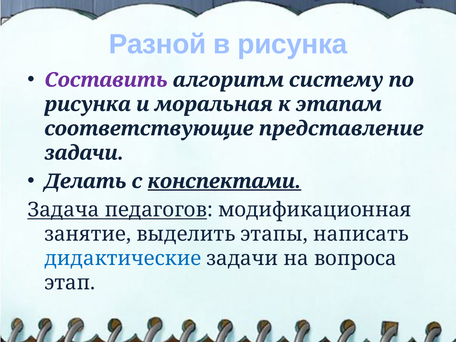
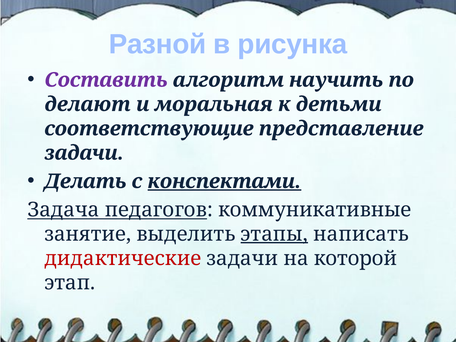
систему: систему -> научить
рисунка at (88, 104): рисунка -> делают
этапам: этапам -> детьми
модификационная: модификационная -> коммуникативные
этапы underline: none -> present
дидактические colour: blue -> red
вопроса: вопроса -> которой
